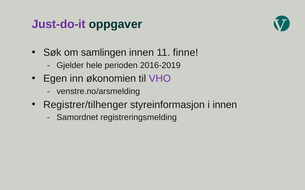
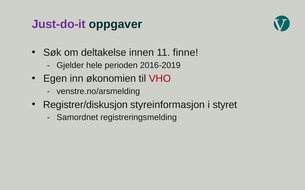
samlingen: samlingen -> deltakelse
VHO colour: purple -> red
Registrer/tilhenger: Registrer/tilhenger -> Registrer/diskusjon
i innen: innen -> styret
